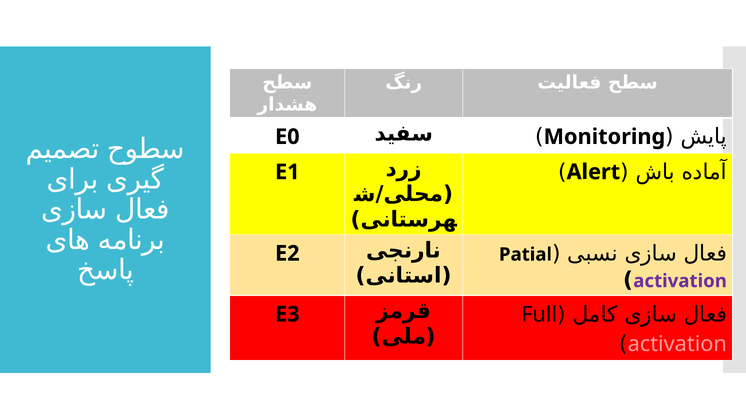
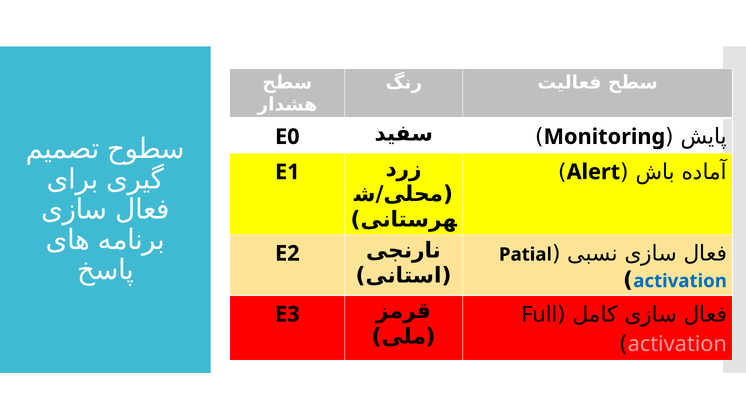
activation at (680, 281) colour: purple -> blue
